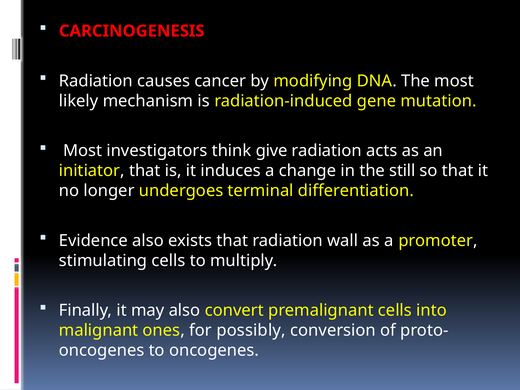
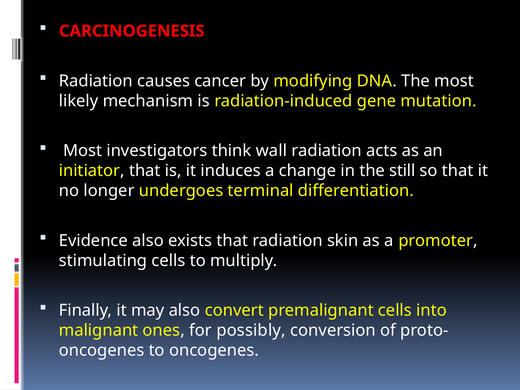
give: give -> wall
wall: wall -> skin
